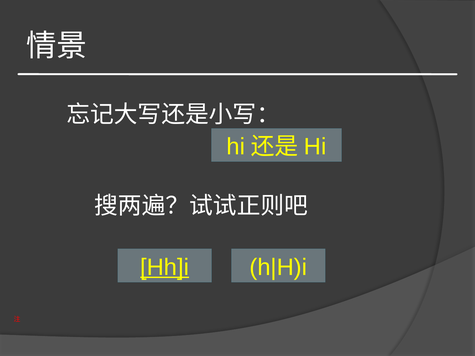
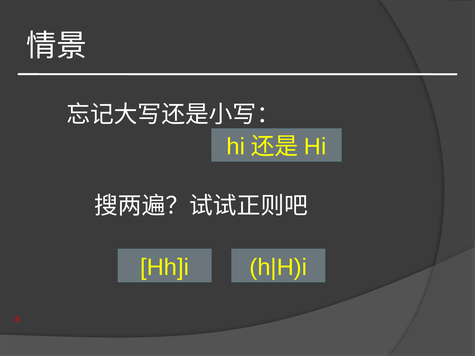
Hh]i underline: present -> none
